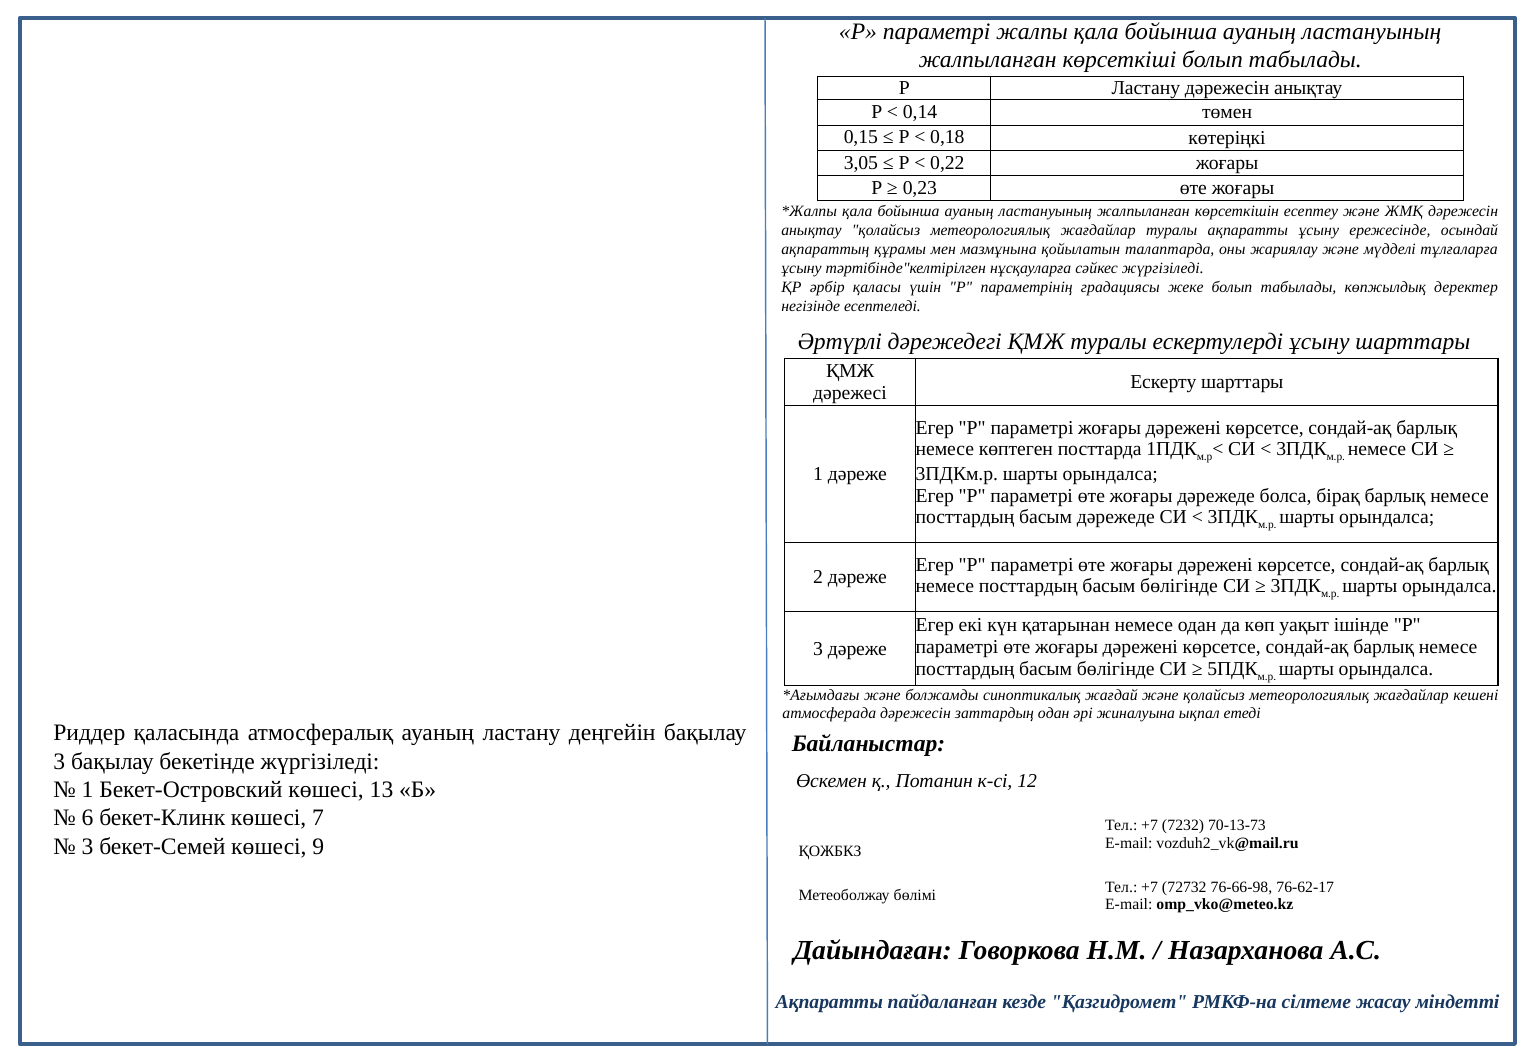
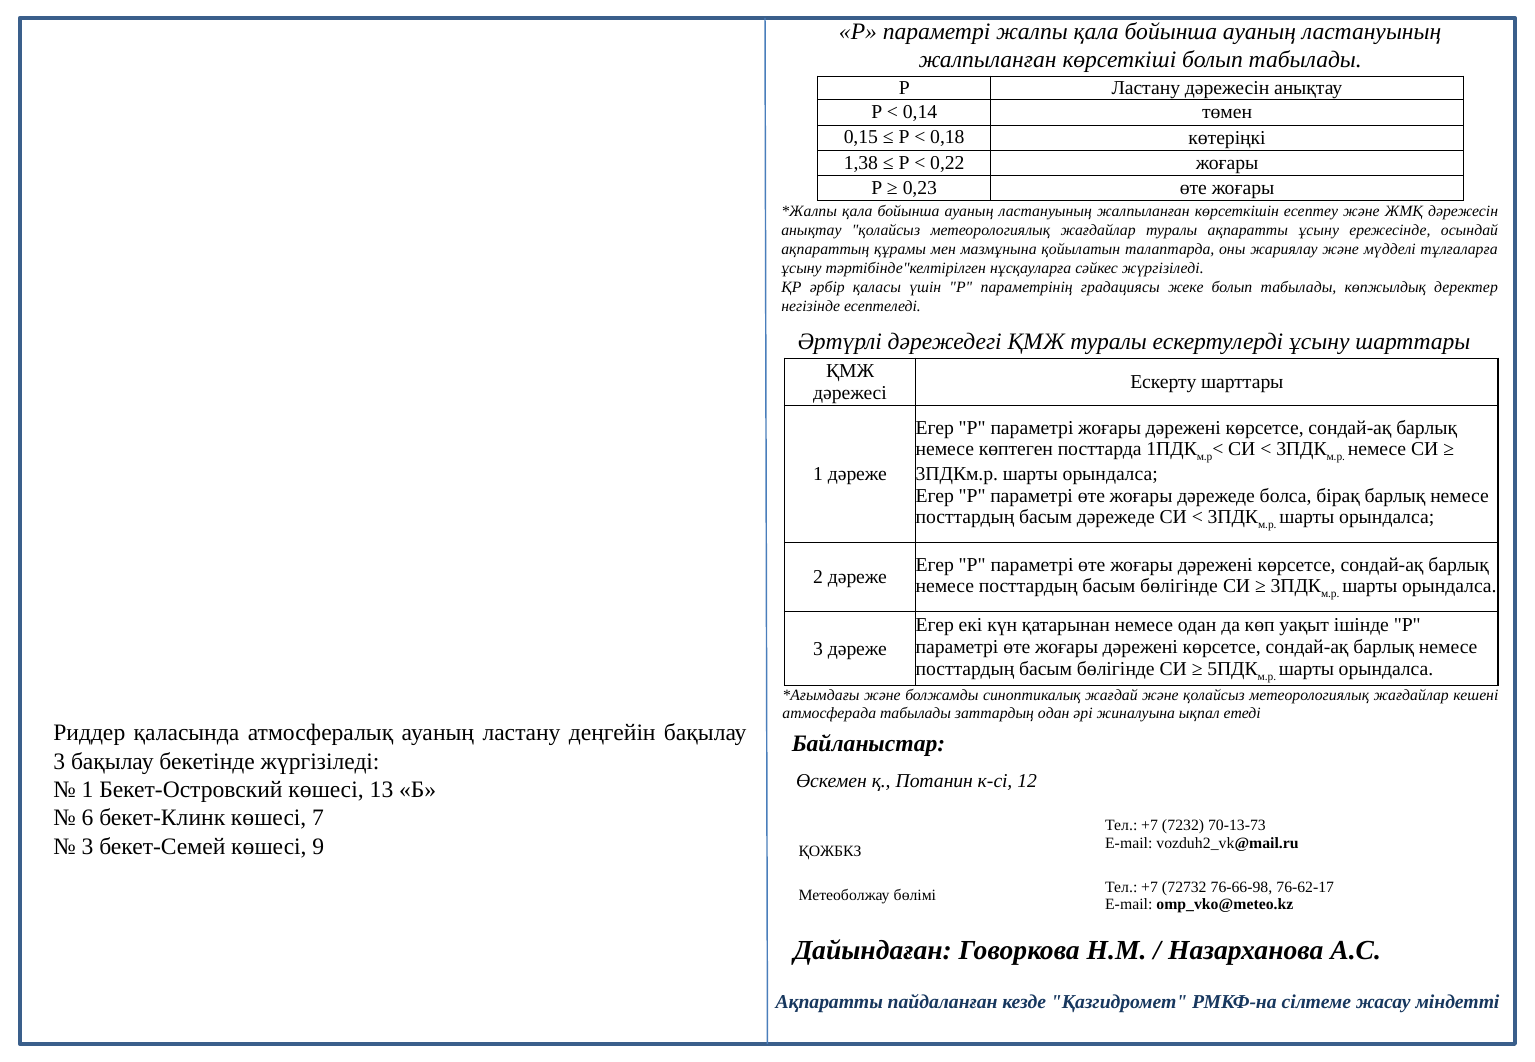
3,05: 3,05 -> 1,38
атмосферада дәрежесін: дәрежесін -> табылады
